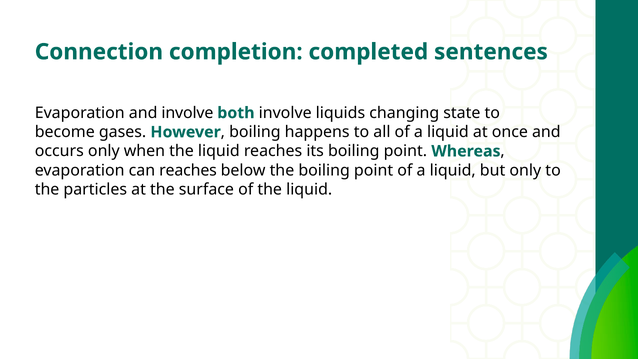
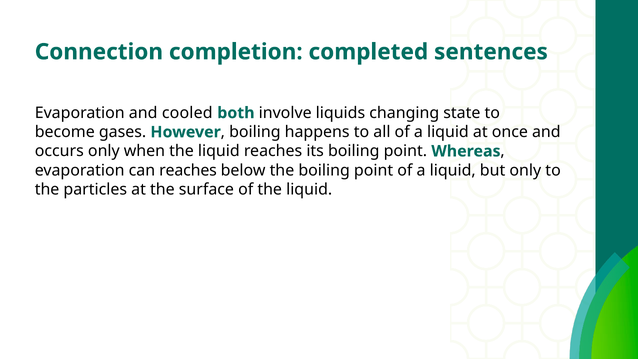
and involve: involve -> cooled
